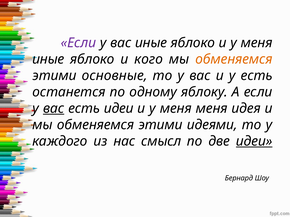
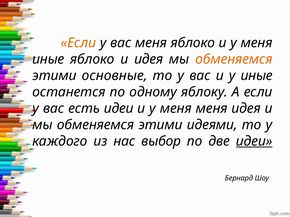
Если at (78, 43) colour: purple -> orange
вас иные: иные -> меня
и кого: кого -> идея
у есть: есть -> иные
вас at (54, 109) underline: present -> none
смысл: смысл -> выбор
